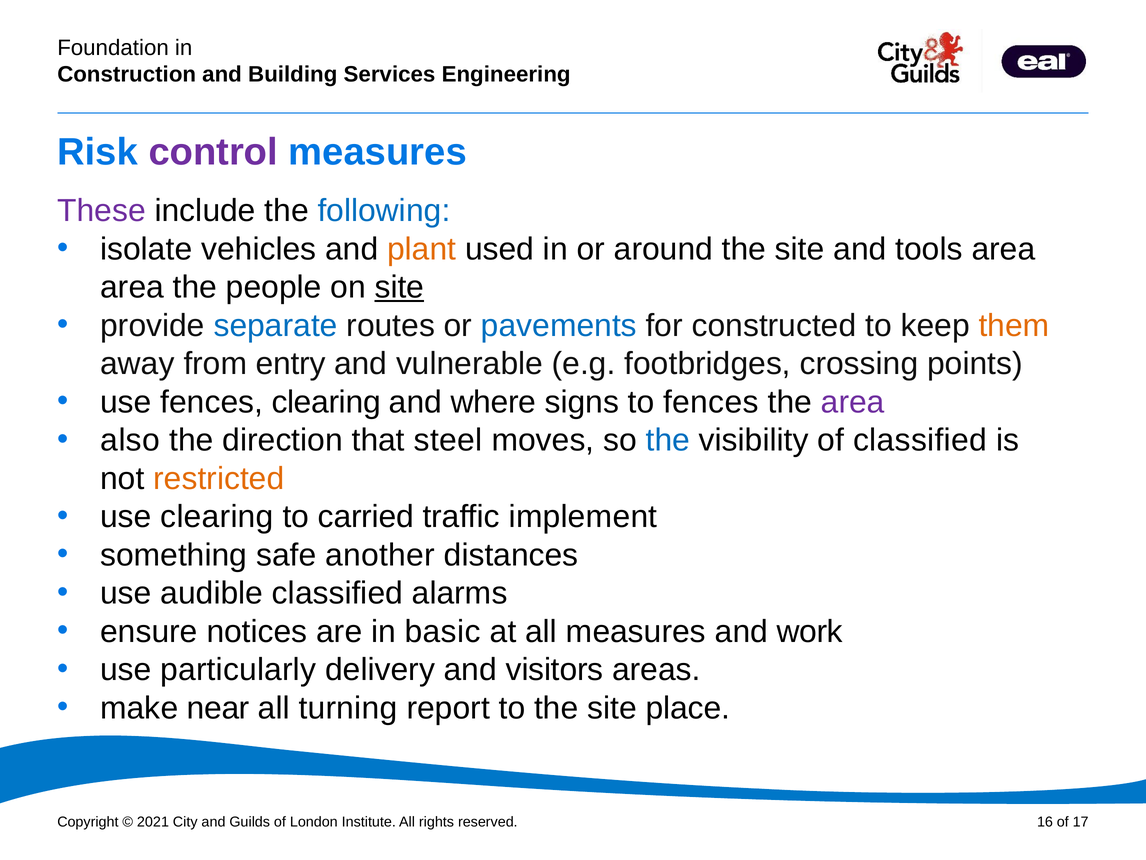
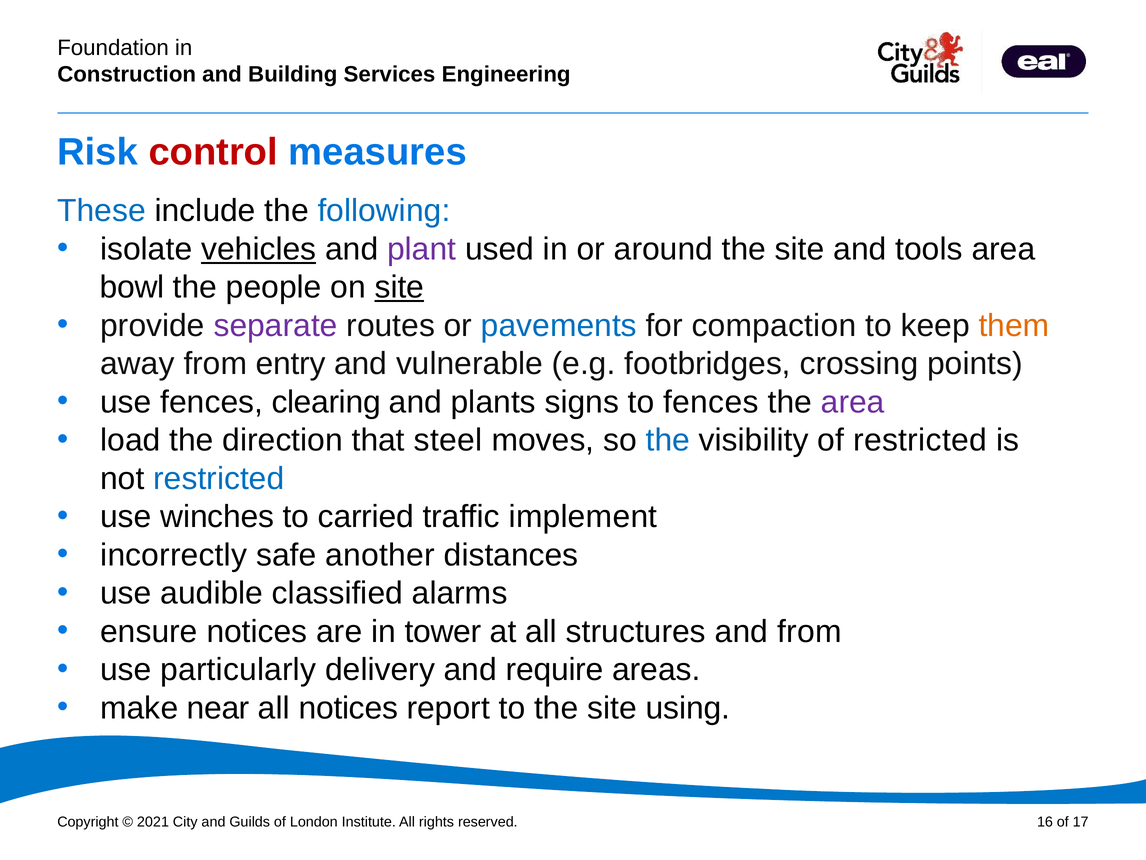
control colour: purple -> red
These colour: purple -> blue
vehicles underline: none -> present
plant colour: orange -> purple
area at (132, 287): area -> bowl
separate colour: blue -> purple
constructed: constructed -> compaction
where: where -> plants
also: also -> load
of classified: classified -> restricted
restricted at (219, 478) colour: orange -> blue
use clearing: clearing -> winches
something: something -> incorrectly
basic: basic -> tower
all measures: measures -> structures
and work: work -> from
visitors: visitors -> require
all turning: turning -> notices
place: place -> using
